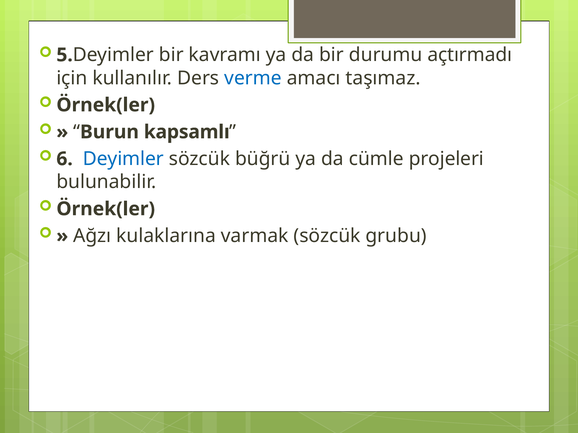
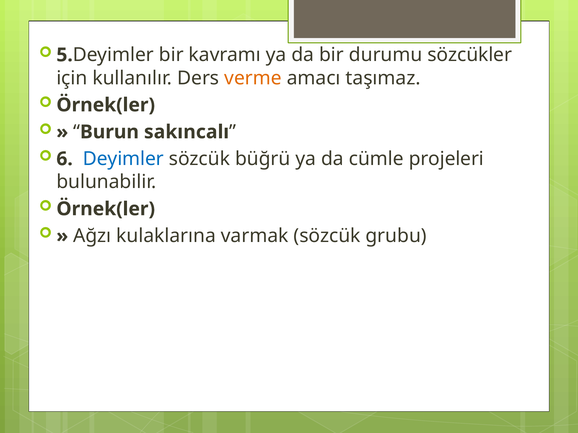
açtırmadı: açtırmadı -> sözcükler
verme colour: blue -> orange
kapsamlı: kapsamlı -> sakıncalı
